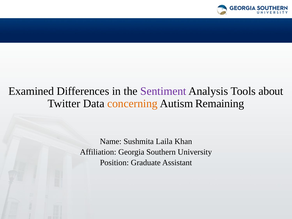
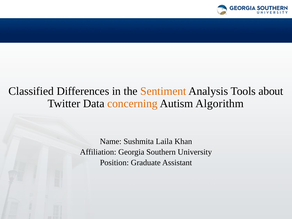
Examined: Examined -> Classified
Sentiment colour: purple -> orange
Remaining: Remaining -> Algorithm
